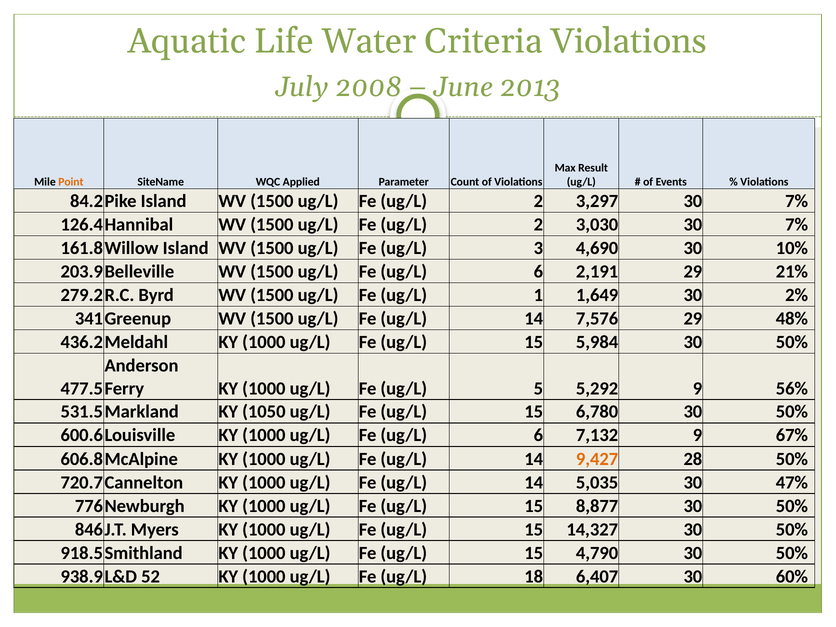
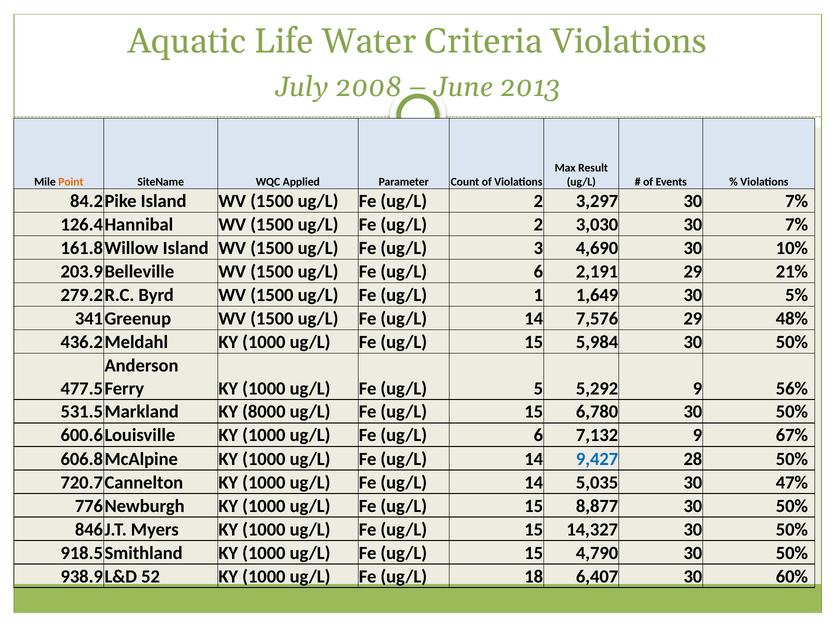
2%: 2% -> 5%
1050: 1050 -> 8000
9,427 colour: orange -> blue
